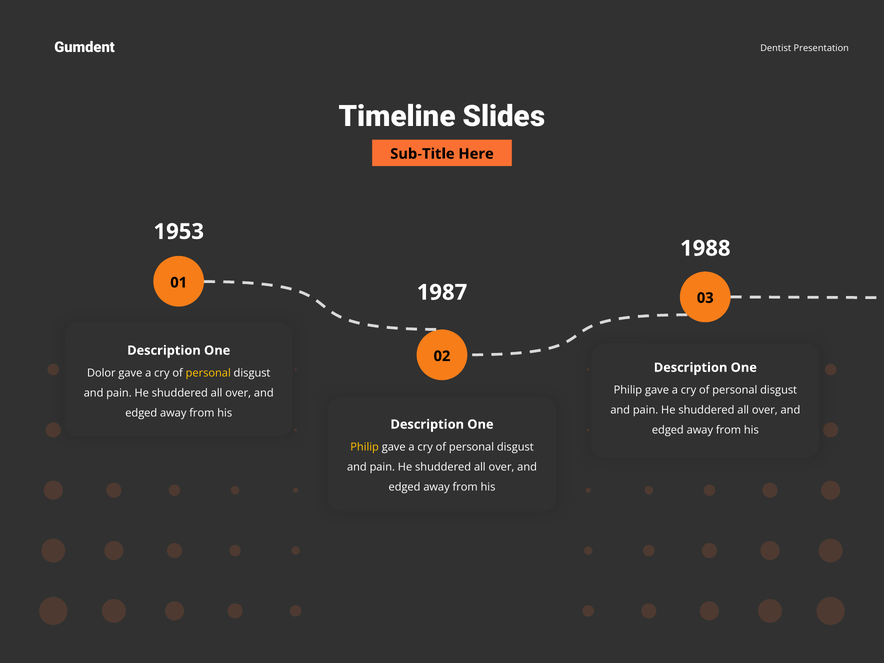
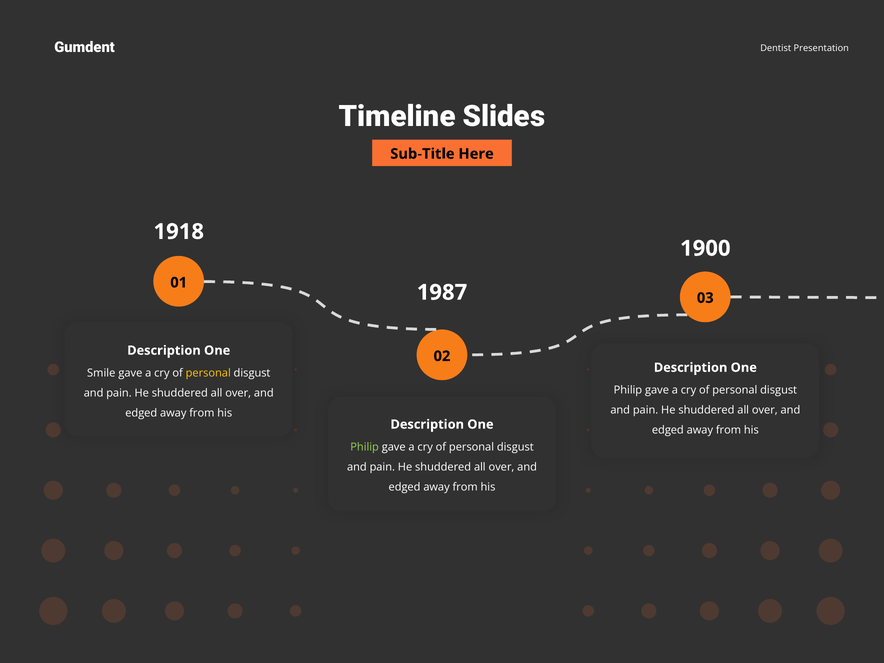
1953: 1953 -> 1918
1988: 1988 -> 1900
Dolor: Dolor -> Smile
Philip at (365, 447) colour: yellow -> light green
